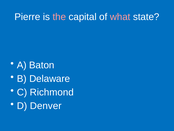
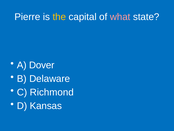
the colour: pink -> yellow
Baton: Baton -> Dover
Denver: Denver -> Kansas
